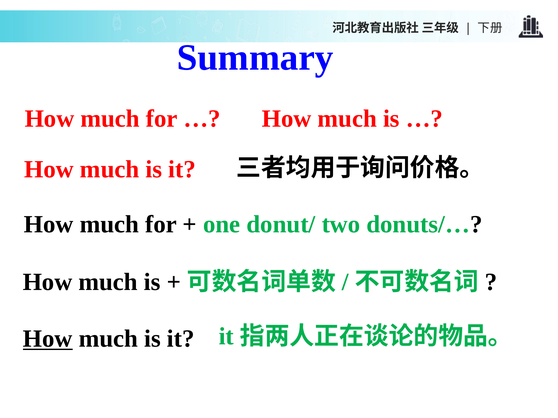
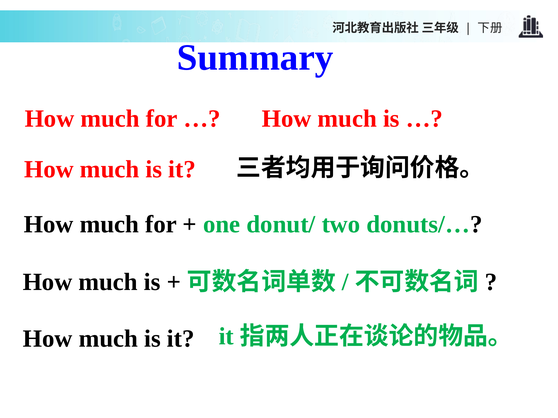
How at (48, 339) underline: present -> none
